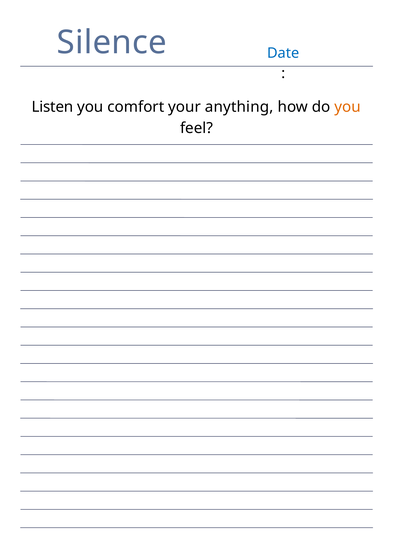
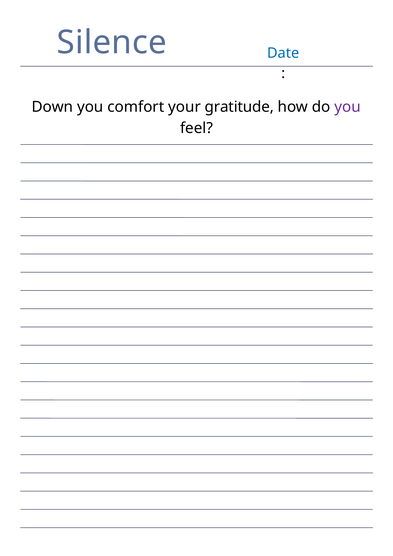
Listen: Listen -> Down
anything: anything -> gratitude
you at (348, 107) colour: orange -> purple
